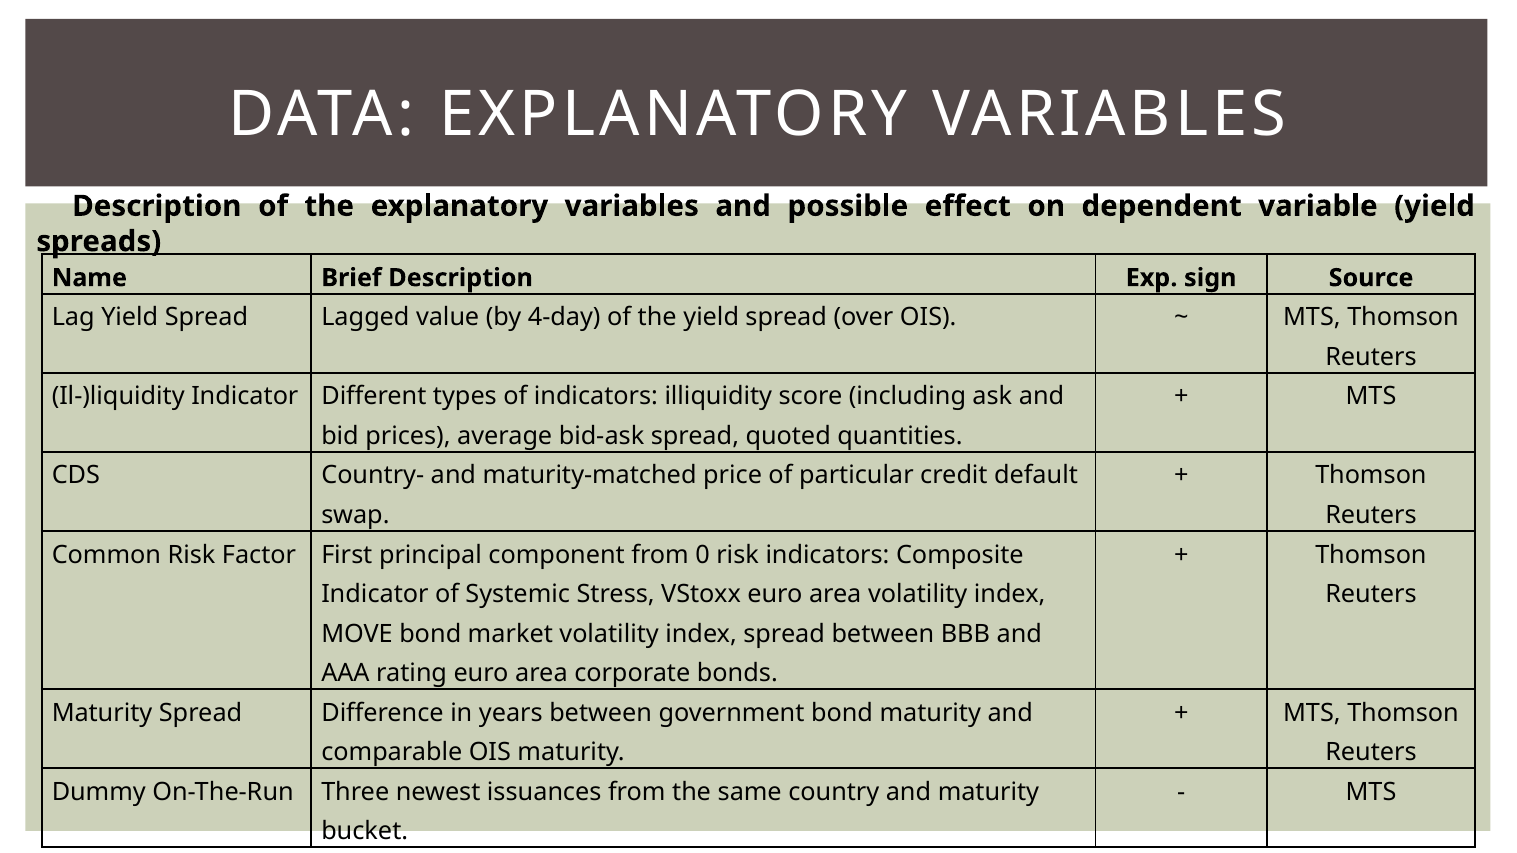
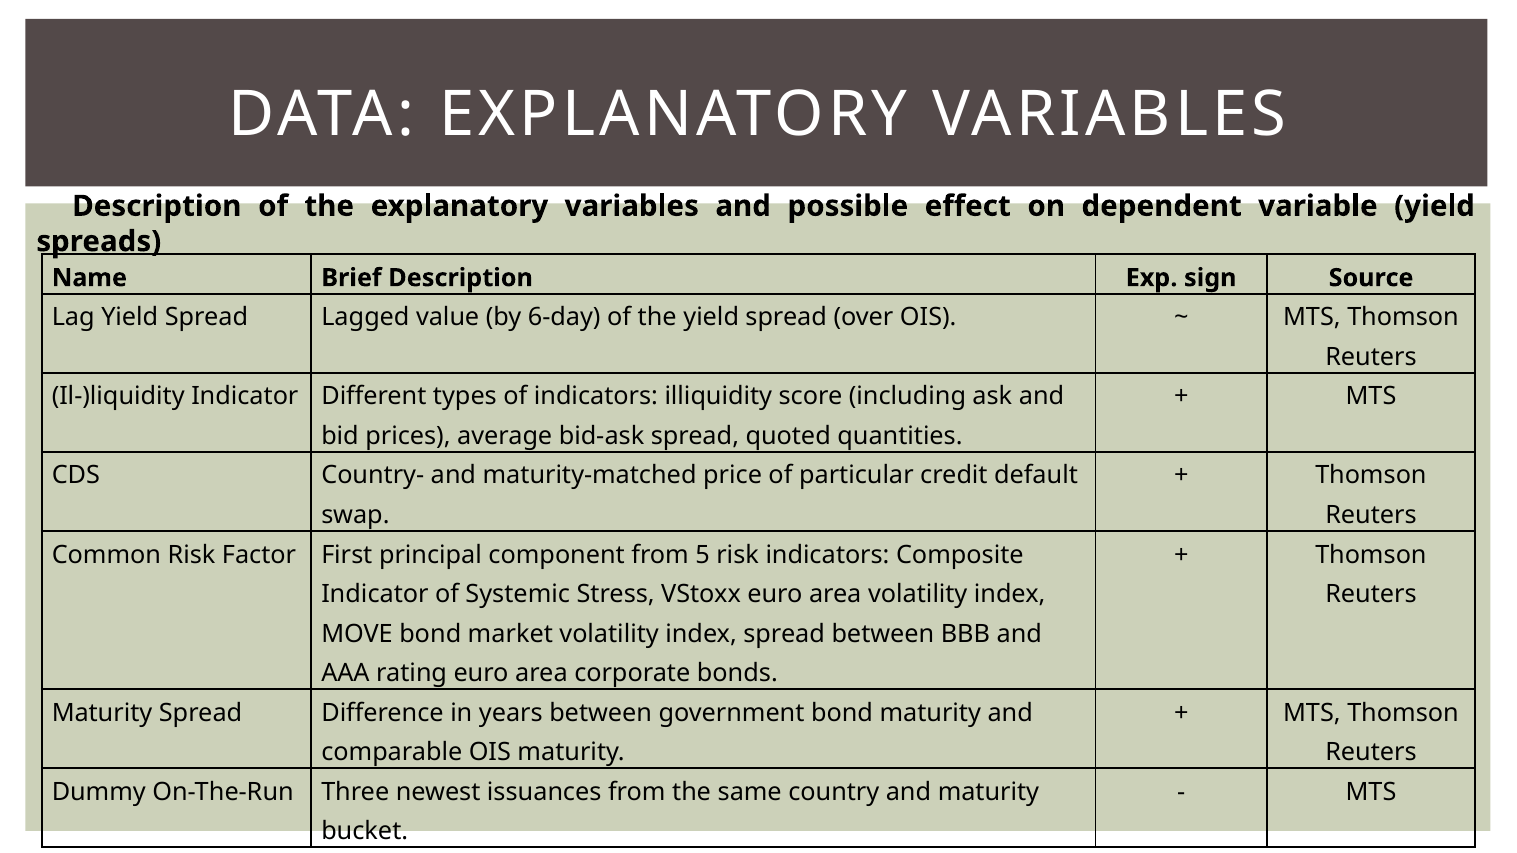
4-day: 4-day -> 6-day
0: 0 -> 5
